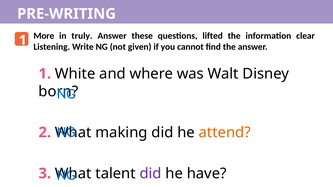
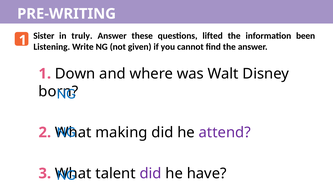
More: More -> Sister
clear: clear -> been
White: White -> Down
attend colour: orange -> purple
